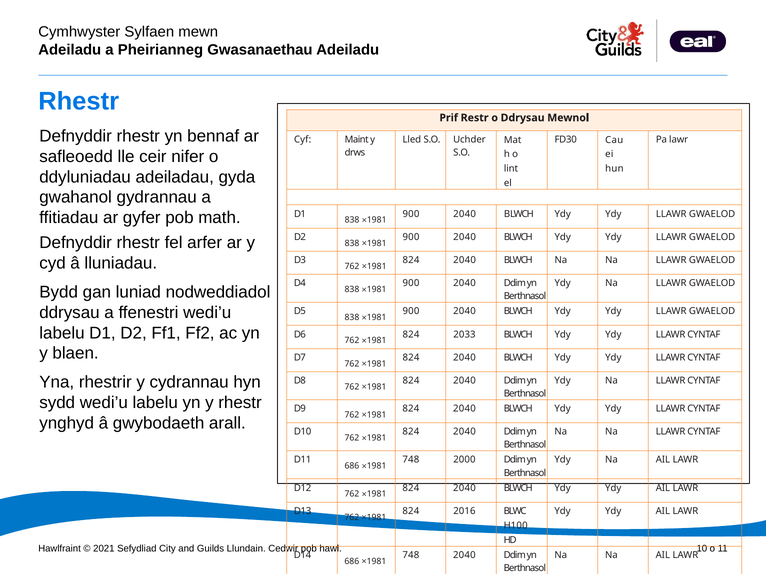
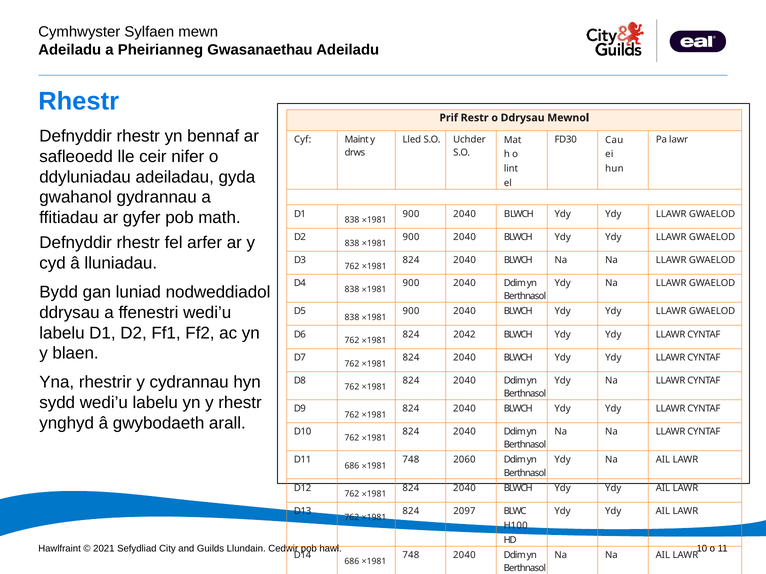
2033: 2033 -> 2042
2000: 2000 -> 2060
2016: 2016 -> 2097
